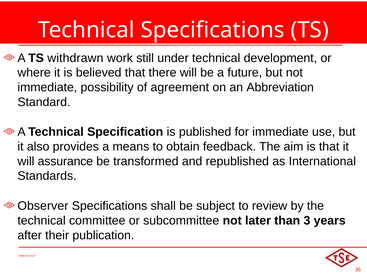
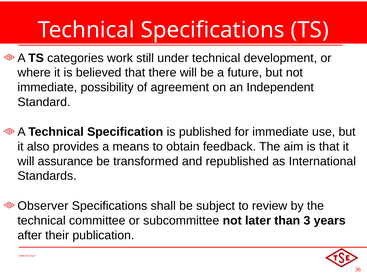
withdrawn: withdrawn -> categories
Abbreviation: Abbreviation -> Independent
